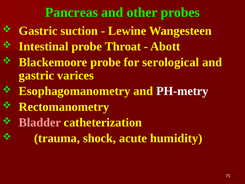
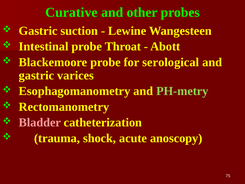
Pancreas: Pancreas -> Curative
PH-metry colour: white -> light green
humidity: humidity -> anoscopy
